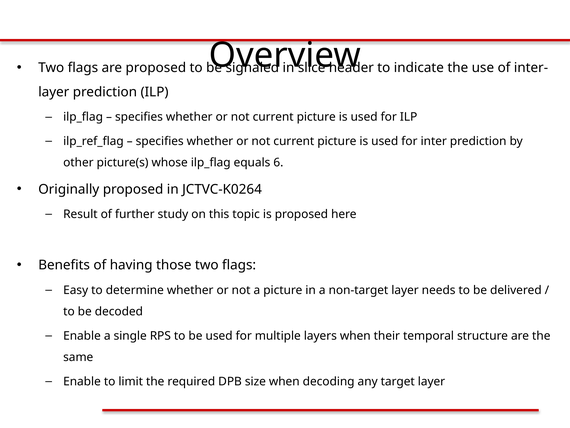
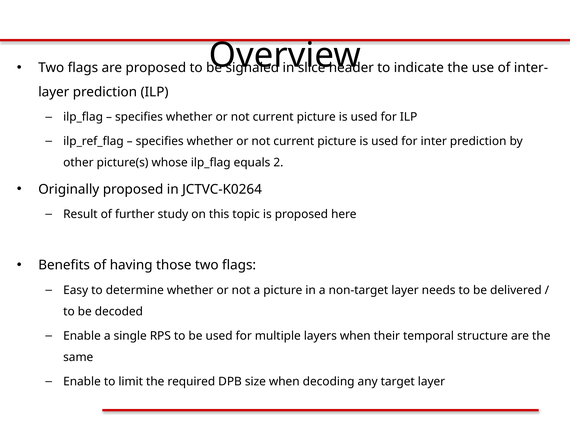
6: 6 -> 2
